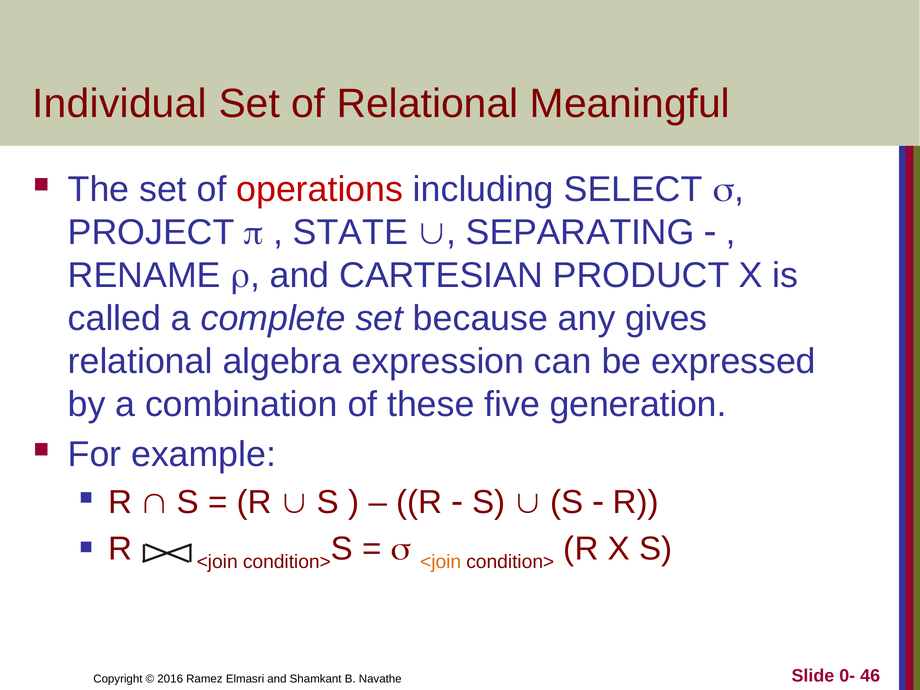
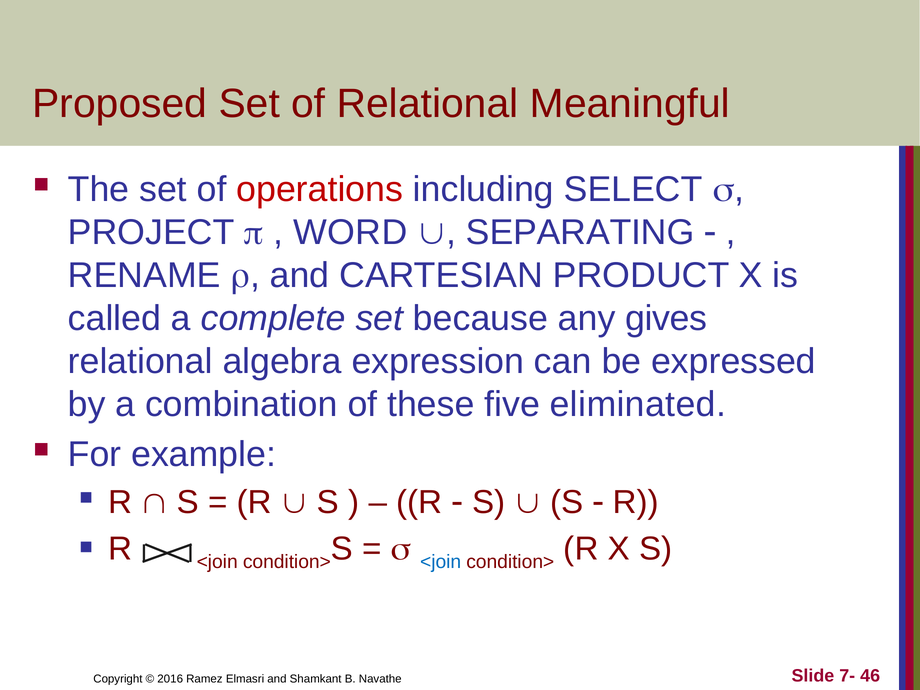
Individual: Individual -> Proposed
STATE: STATE -> WORD
generation: generation -> eliminated
<join at (441, 562) colour: orange -> blue
0-: 0- -> 7-
